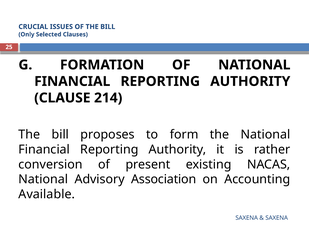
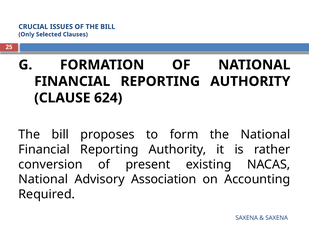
214: 214 -> 624
Available: Available -> Required
